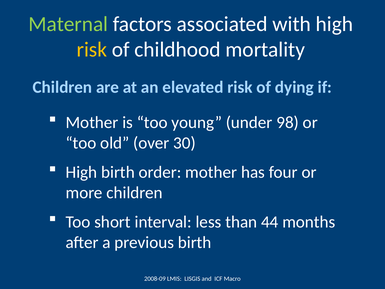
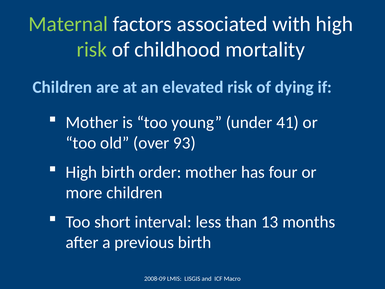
risk at (92, 50) colour: yellow -> light green
98: 98 -> 41
30: 30 -> 93
44: 44 -> 13
